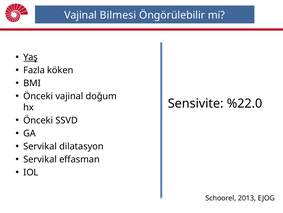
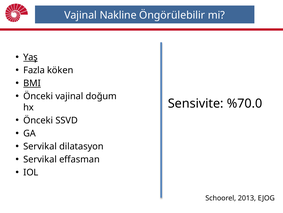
Bilmesi: Bilmesi -> Nakline
BMI underline: none -> present
%22.0: %22.0 -> %70.0
